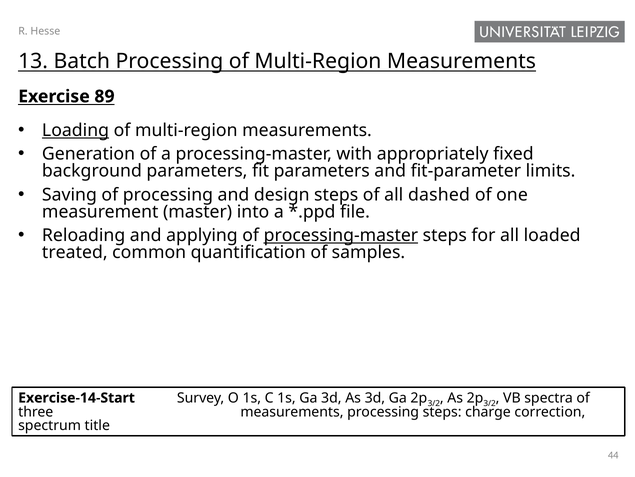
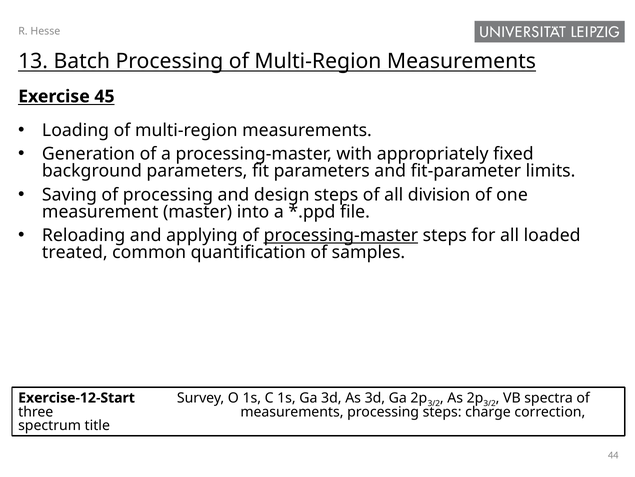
89: 89 -> 45
Loading underline: present -> none
dashed: dashed -> division
Exercise-14-Start: Exercise-14-Start -> Exercise-12-Start
